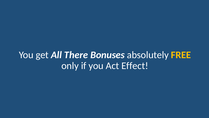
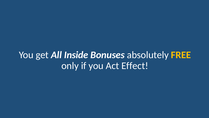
There: There -> Inside
